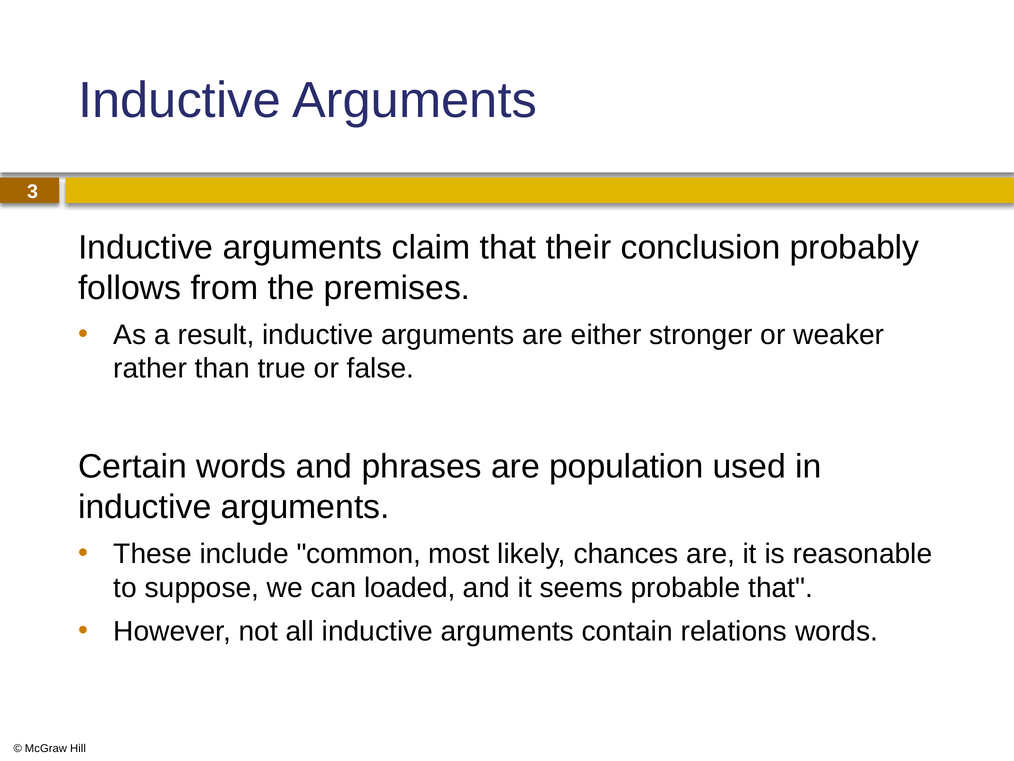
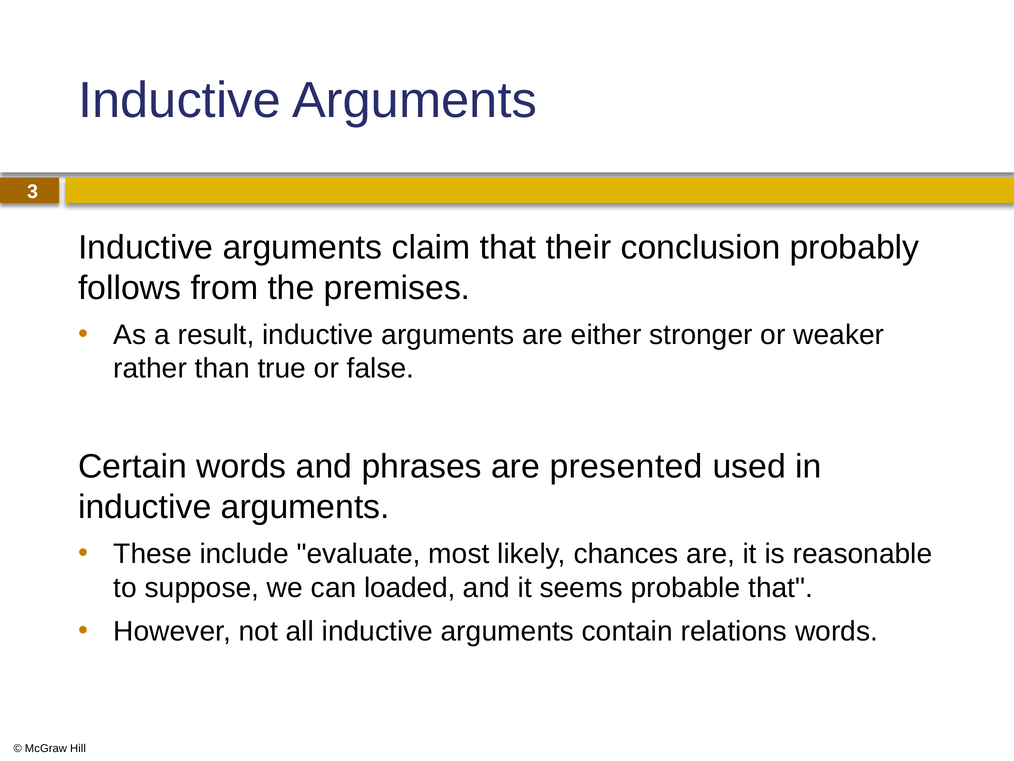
population: population -> presented
common: common -> evaluate
